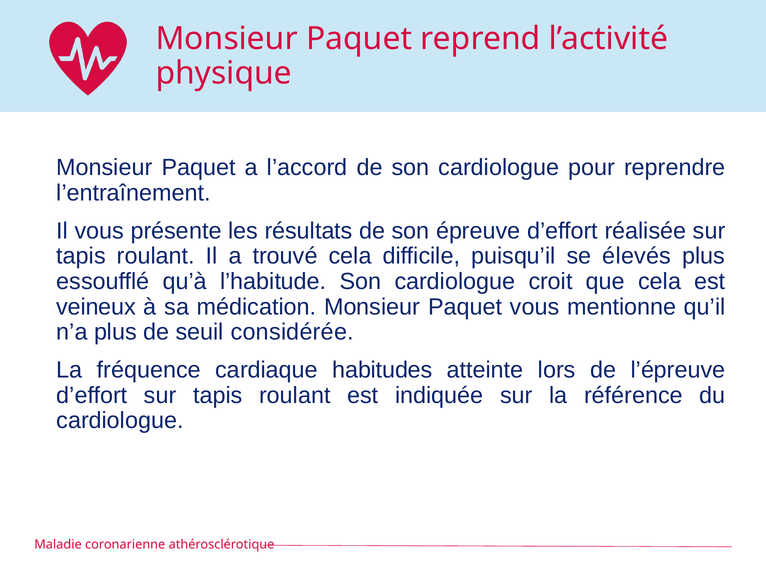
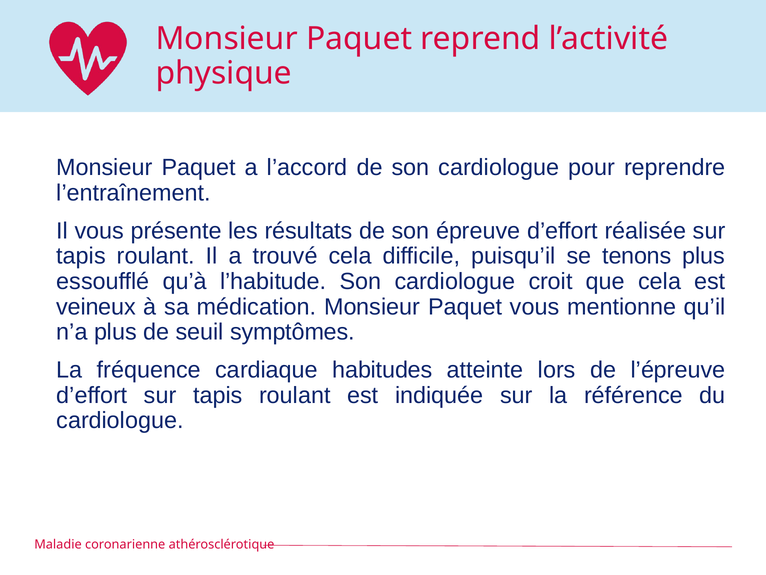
élevés: élevés -> tenons
considérée: considérée -> symptômes
